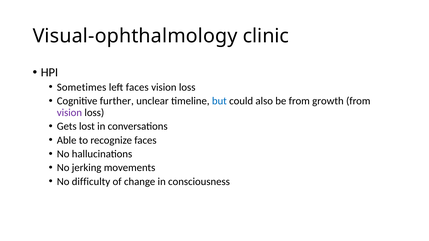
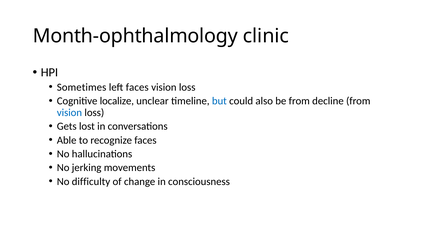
Visual-ophthalmology: Visual-ophthalmology -> Month-ophthalmology
further: further -> localize
growth: growth -> decline
vision at (69, 113) colour: purple -> blue
